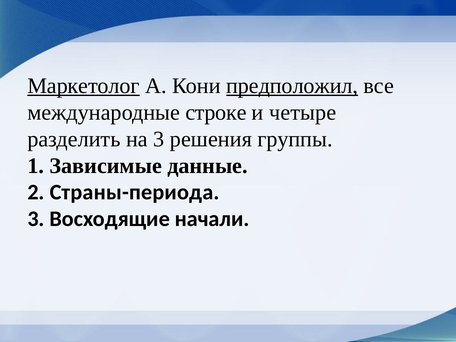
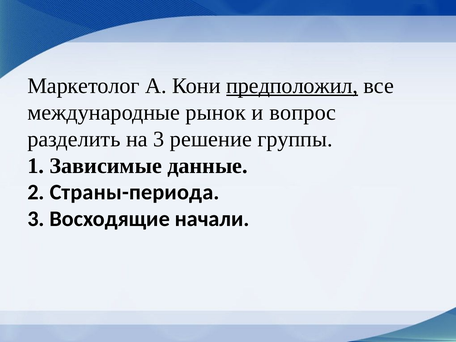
Маркетолог underline: present -> none
строке: строке -> рынок
четыре: четыре -> вопрос
решения: решения -> решение
